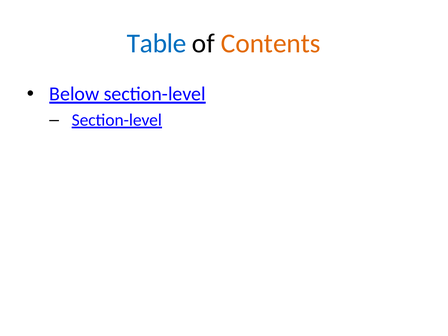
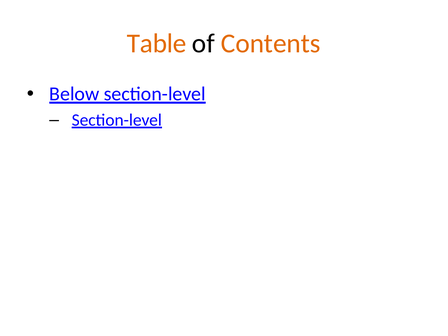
Table colour: blue -> orange
